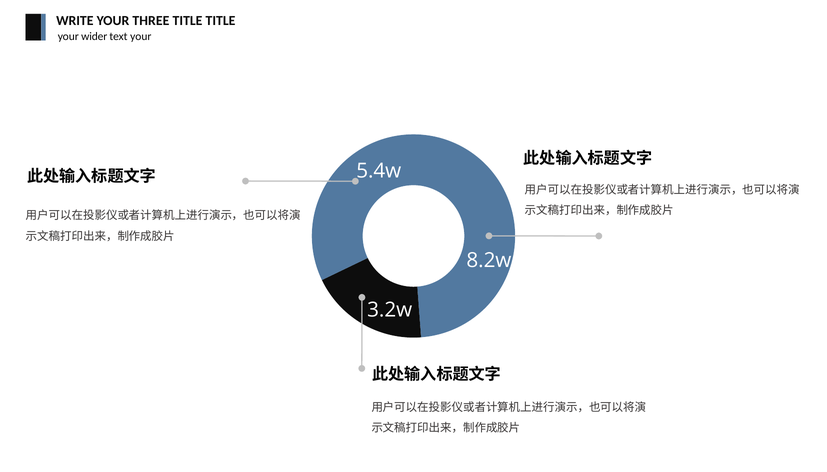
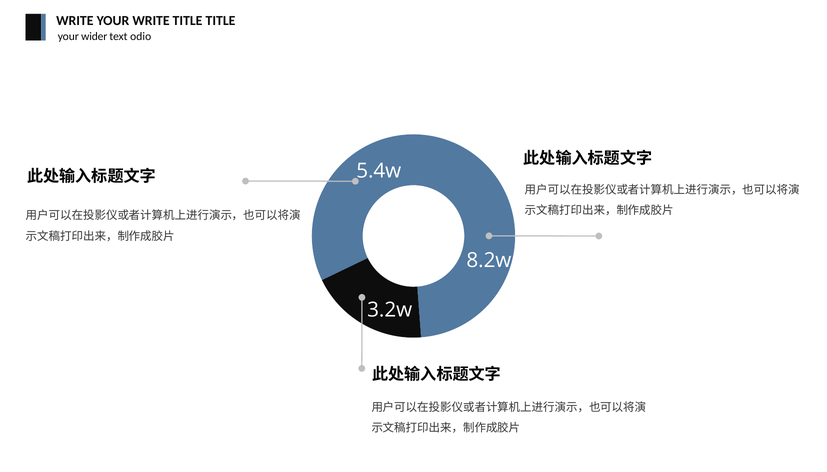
YOUR THREE: THREE -> WRITE
text your: your -> odio
